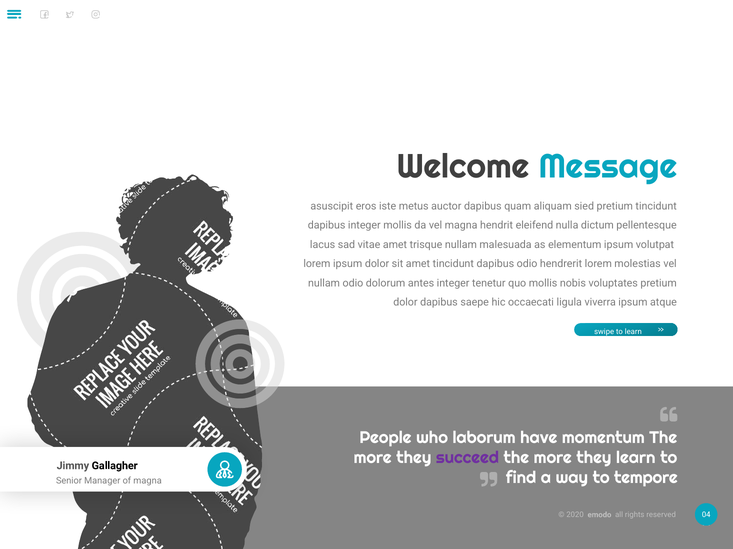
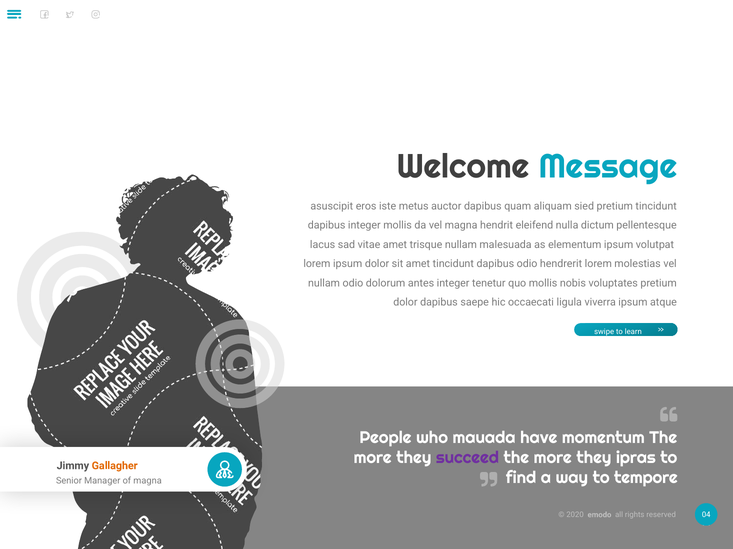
laborum: laborum -> mauada
they learn: learn -> ipras
Gallagher colour: black -> orange
